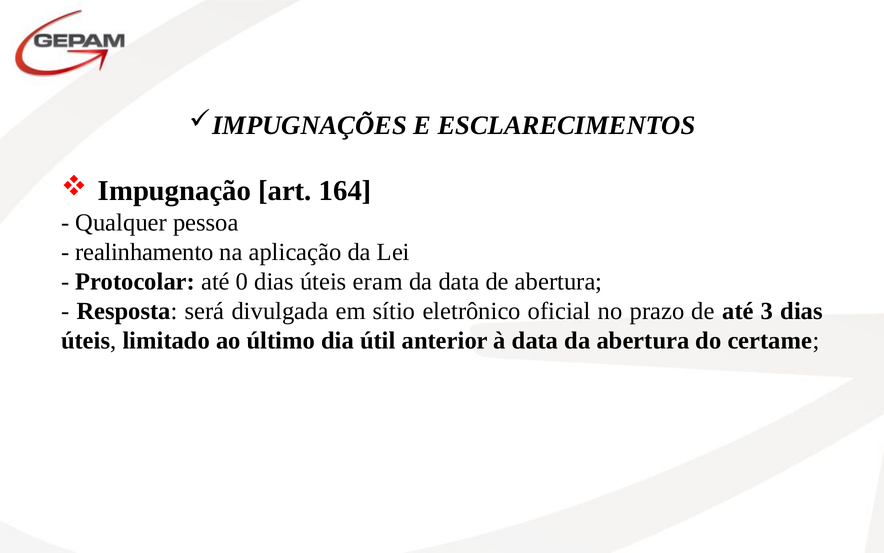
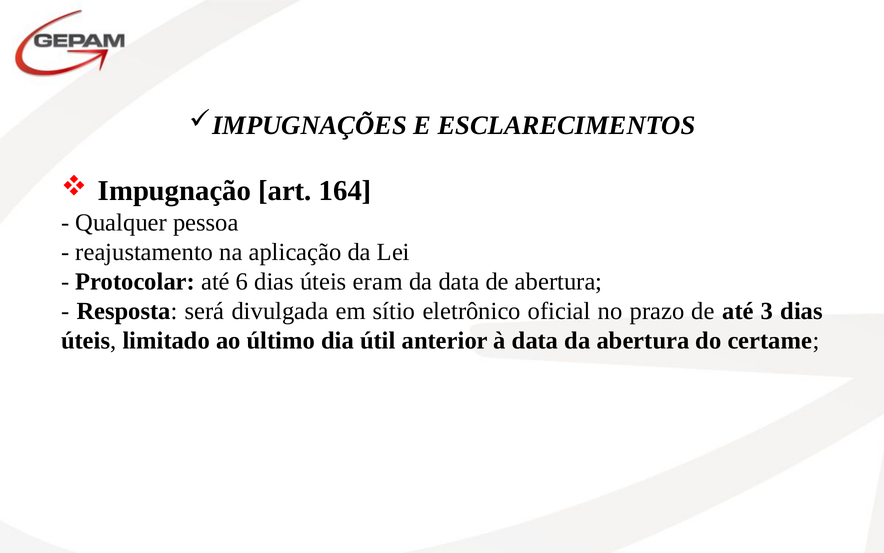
realinhamento: realinhamento -> reajustamento
0: 0 -> 6
